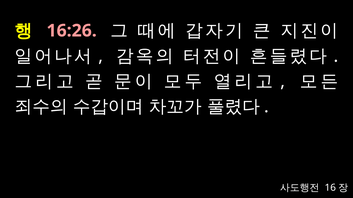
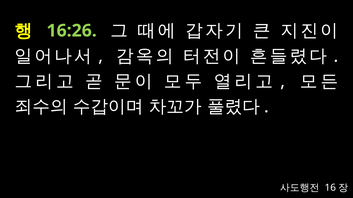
16:26 colour: pink -> light green
